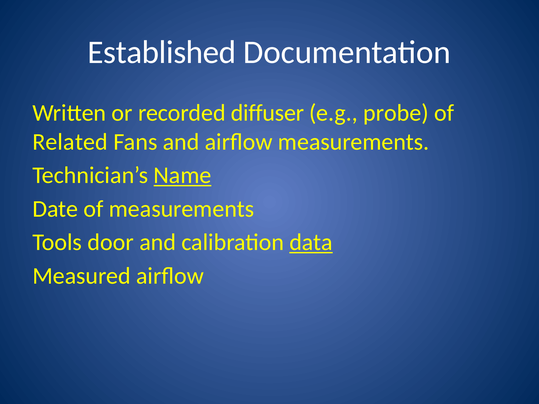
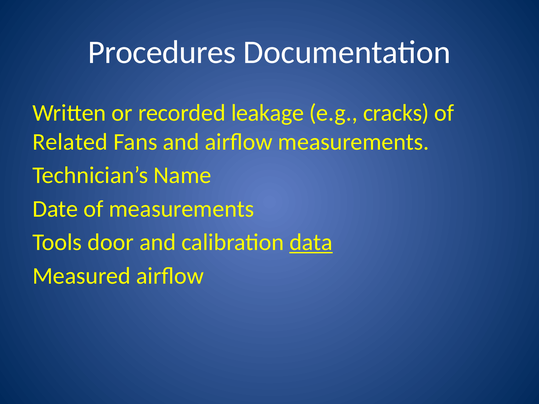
Established: Established -> Procedures
diffuser: diffuser -> leakage
probe: probe -> cracks
Name underline: present -> none
